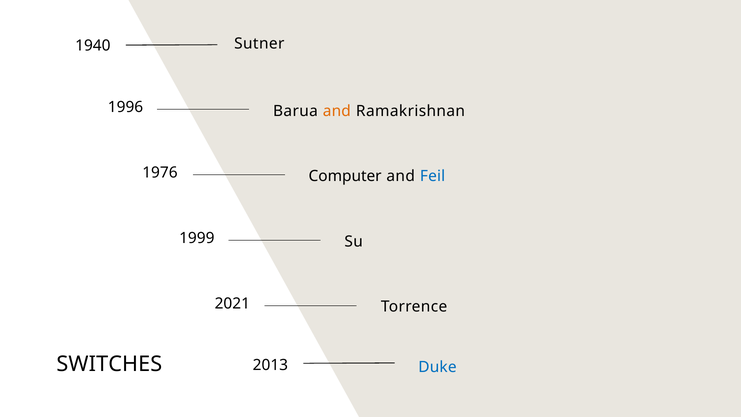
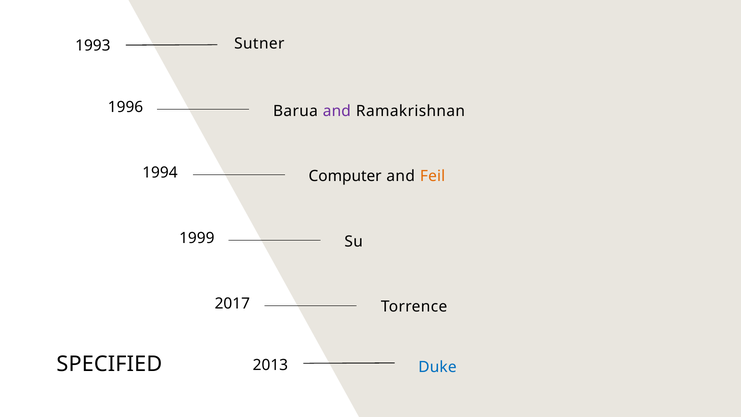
1940: 1940 -> 1993
and at (337, 111) colour: orange -> purple
1976: 1976 -> 1994
Feil colour: blue -> orange
2021: 2021 -> 2017
SWITCHES: SWITCHES -> SPECIFIED
